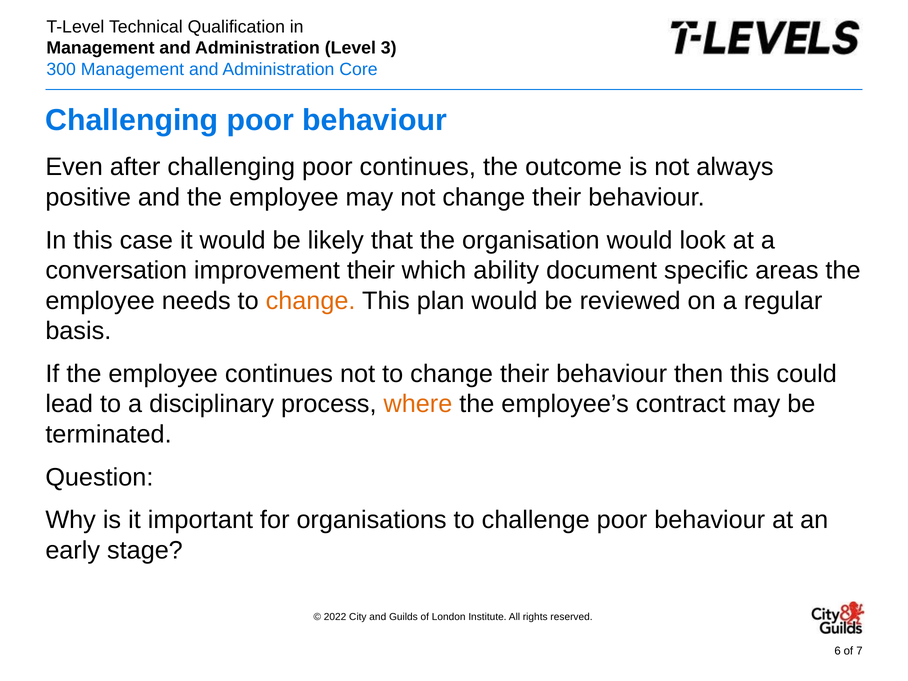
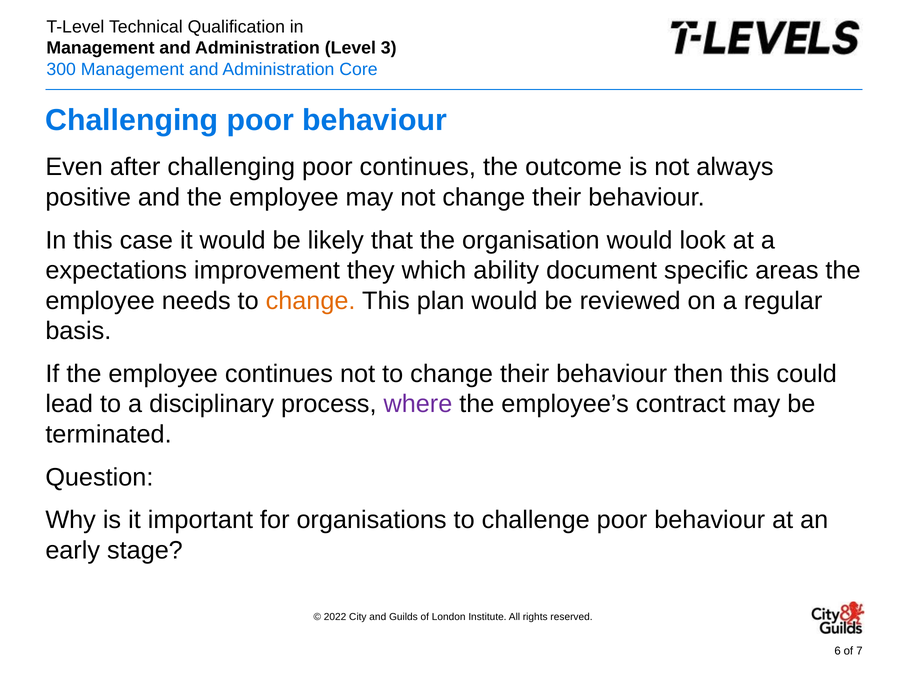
conversation: conversation -> expectations
improvement their: their -> they
where colour: orange -> purple
